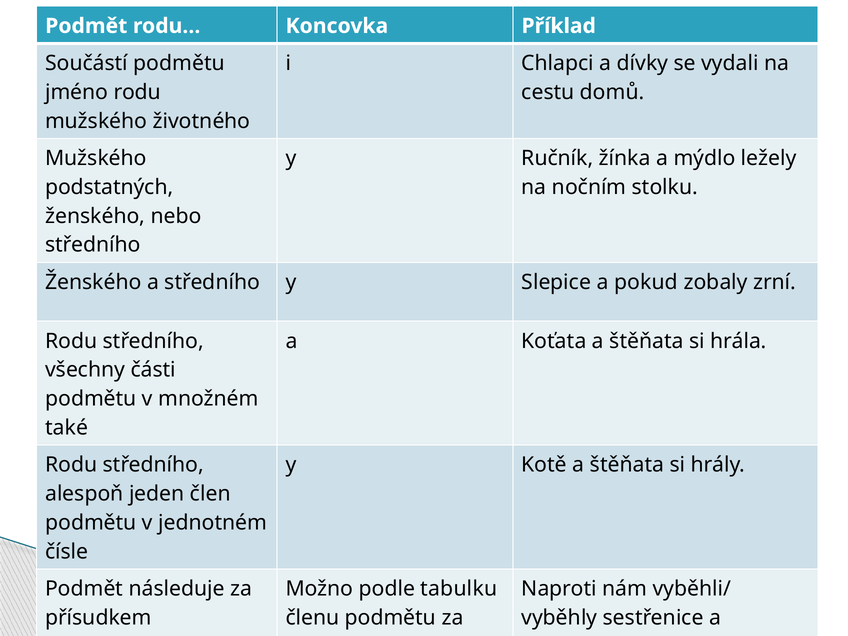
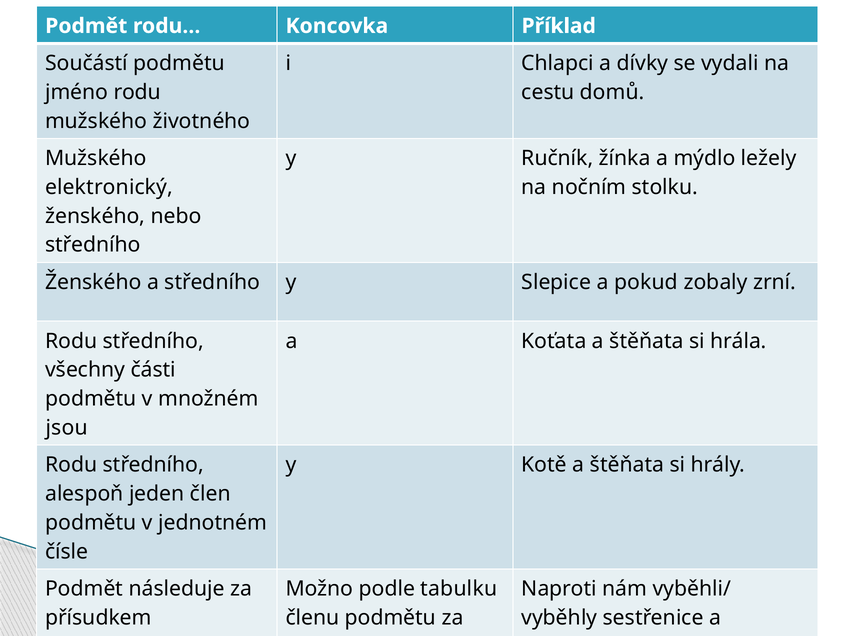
podstatných: podstatných -> elektronický
také: také -> jsou
